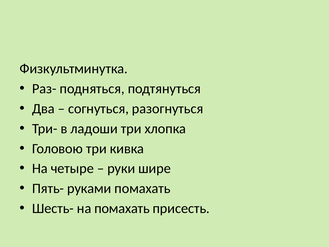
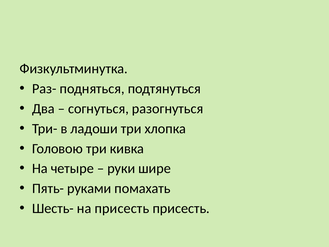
на помахать: помахать -> присесть
